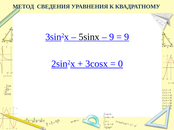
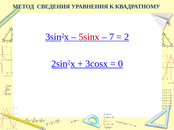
5sinx colour: black -> red
9 at (112, 37): 9 -> 7
9 at (127, 37): 9 -> 2
